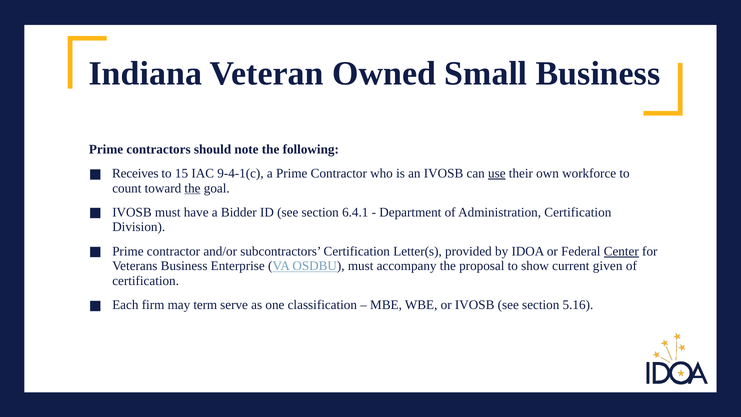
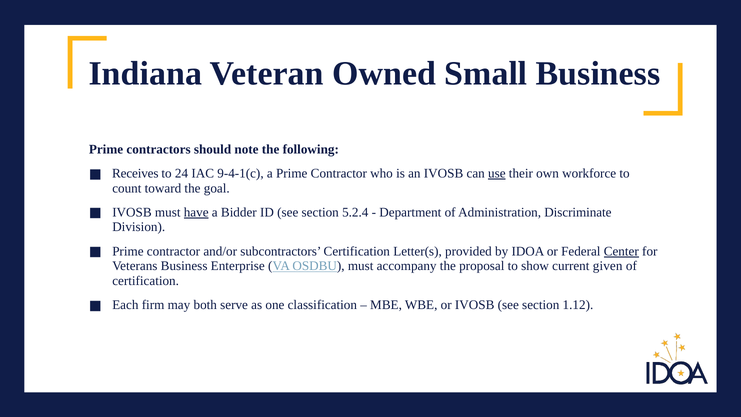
15: 15 -> 24
the at (193, 188) underline: present -> none
have underline: none -> present
6.4.1: 6.4.1 -> 5.2.4
Administration Certification: Certification -> Discriminate
term: term -> both
5.16: 5.16 -> 1.12
